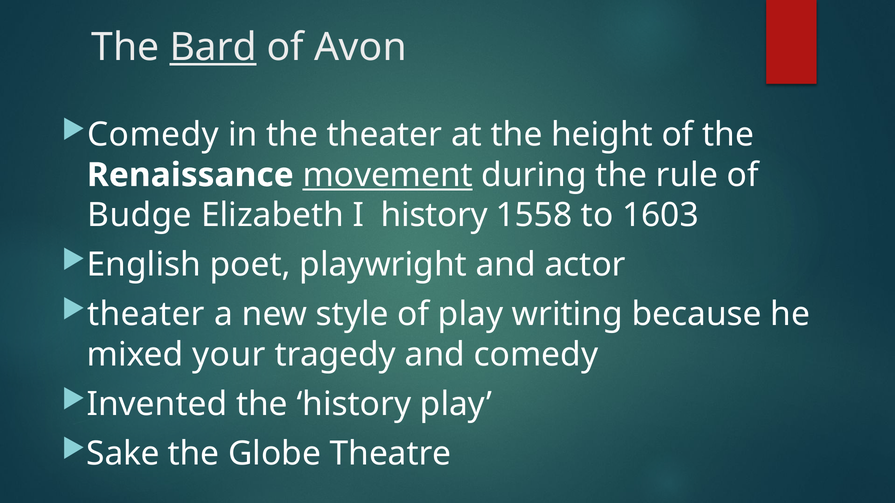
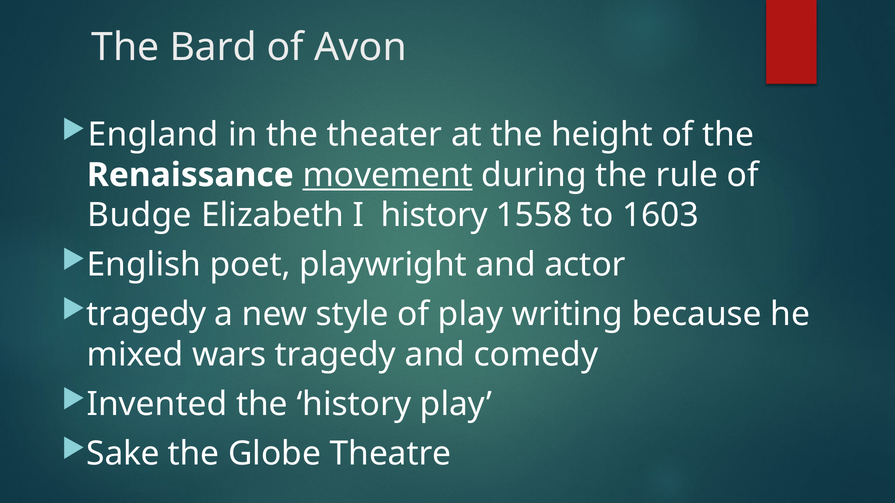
Bard underline: present -> none
Comedy at (153, 135): Comedy -> England
theater at (146, 315): theater -> tragedy
your: your -> wars
